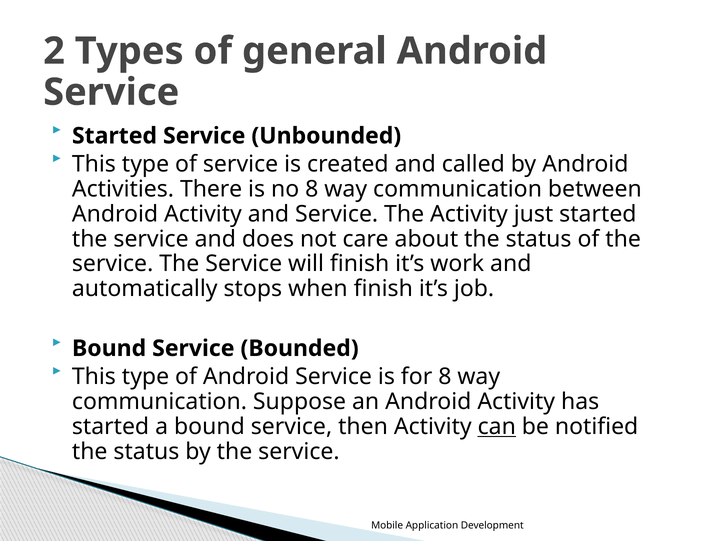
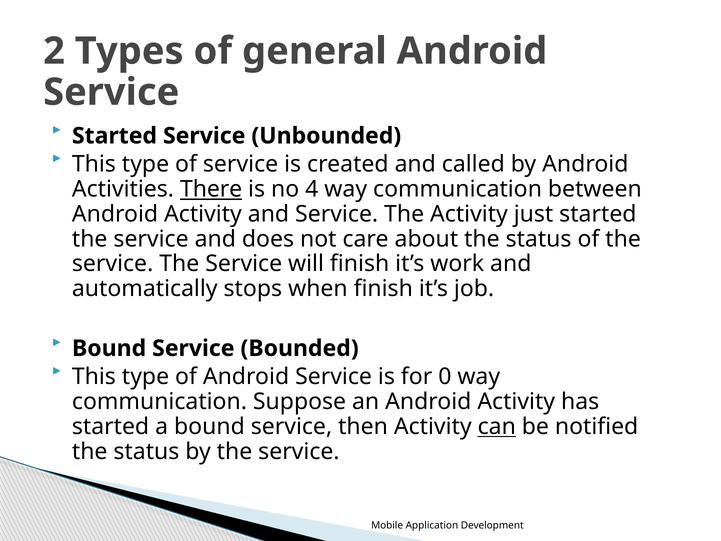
There underline: none -> present
no 8: 8 -> 4
for 8: 8 -> 0
